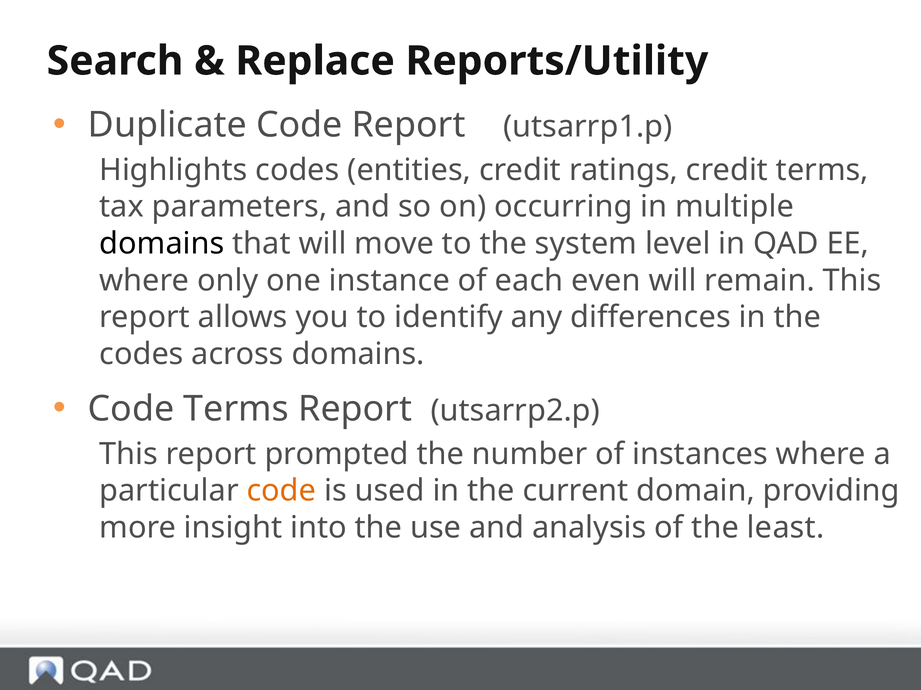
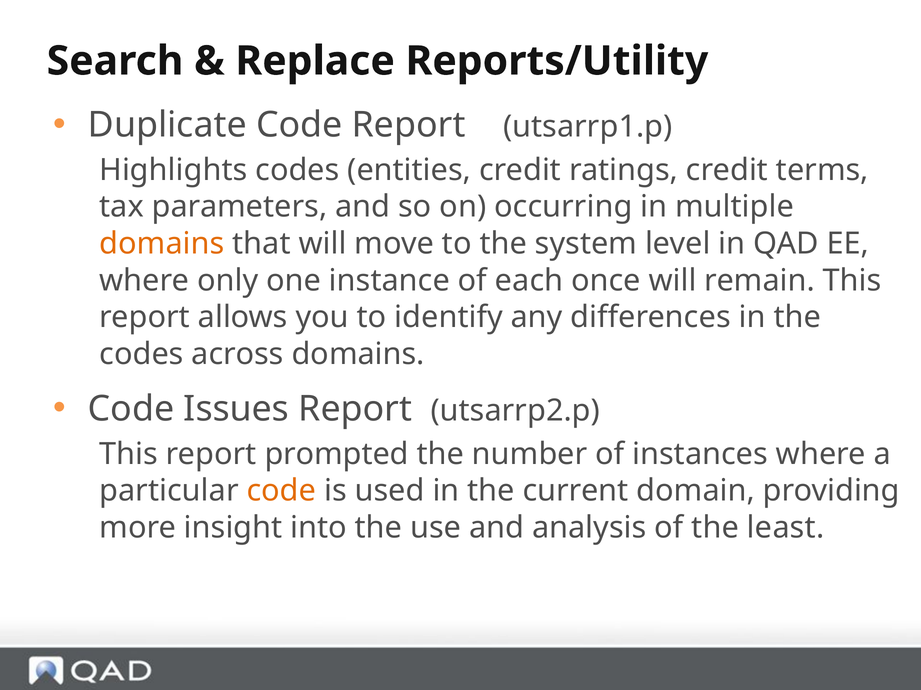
domains at (162, 244) colour: black -> orange
even: even -> once
Code Terms: Terms -> Issues
